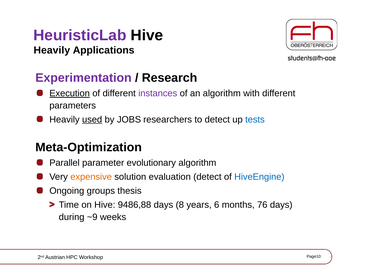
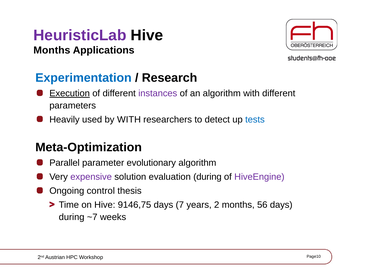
Heavily at (52, 50): Heavily -> Months
Experimentation colour: purple -> blue
used underline: present -> none
by JOBS: JOBS -> WITH
expensive colour: orange -> purple
evaluation detect: detect -> during
HiveEngine colour: blue -> purple
groups: groups -> control
9486,88: 9486,88 -> 9146,75
8: 8 -> 7
6: 6 -> 2
76: 76 -> 56
~9: ~9 -> ~7
